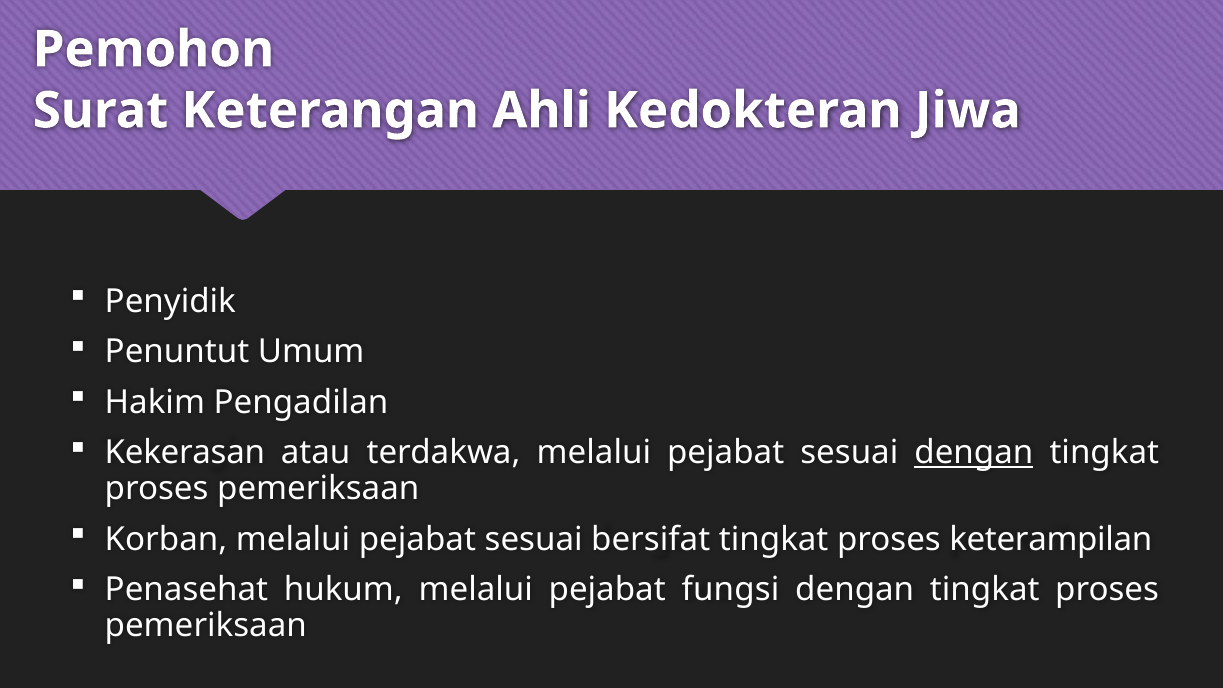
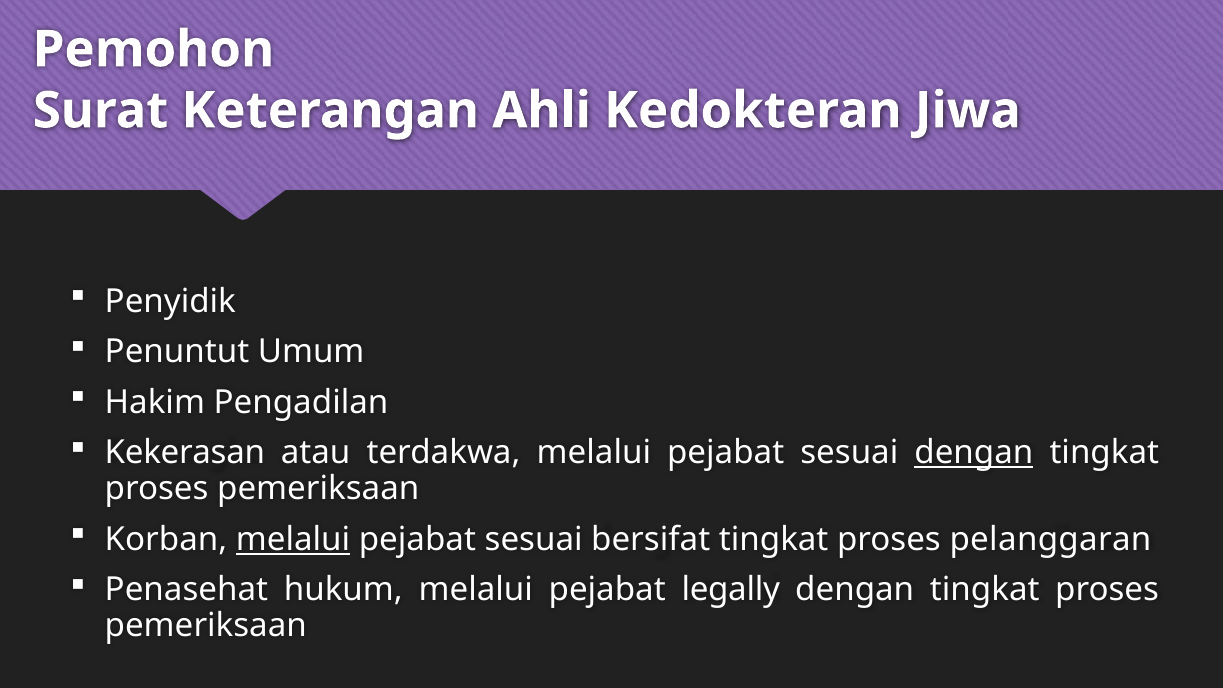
melalui at (293, 539) underline: none -> present
keterampilan: keterampilan -> pelanggaran
fungsi: fungsi -> legally
